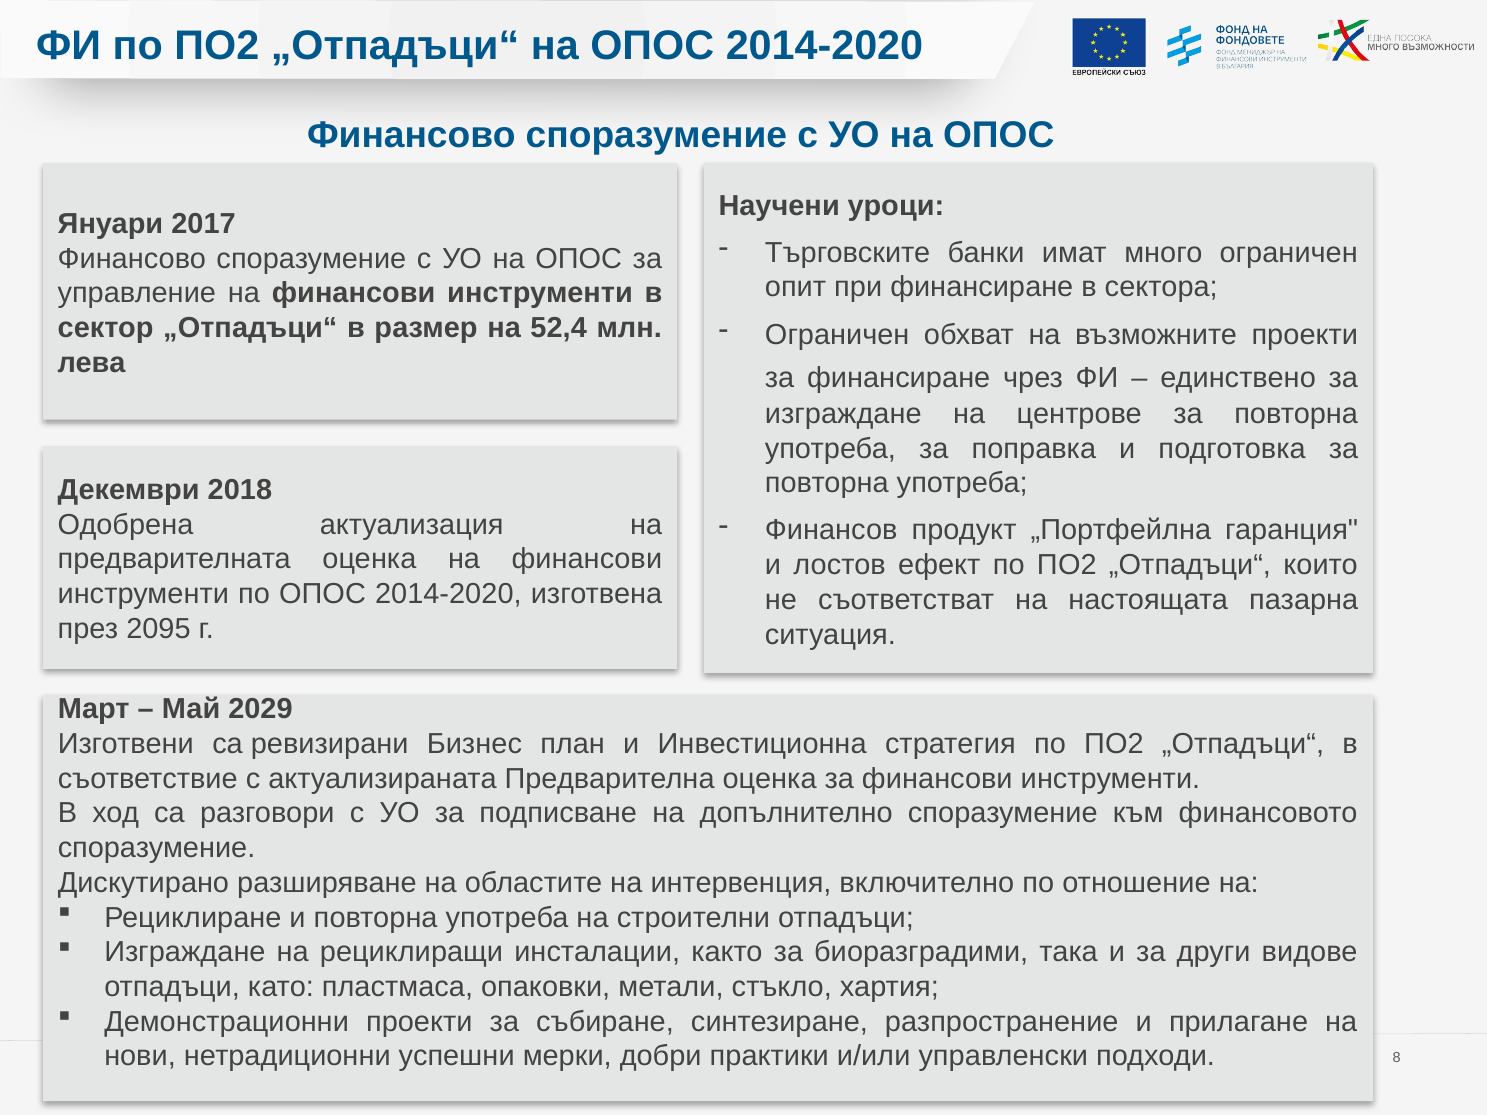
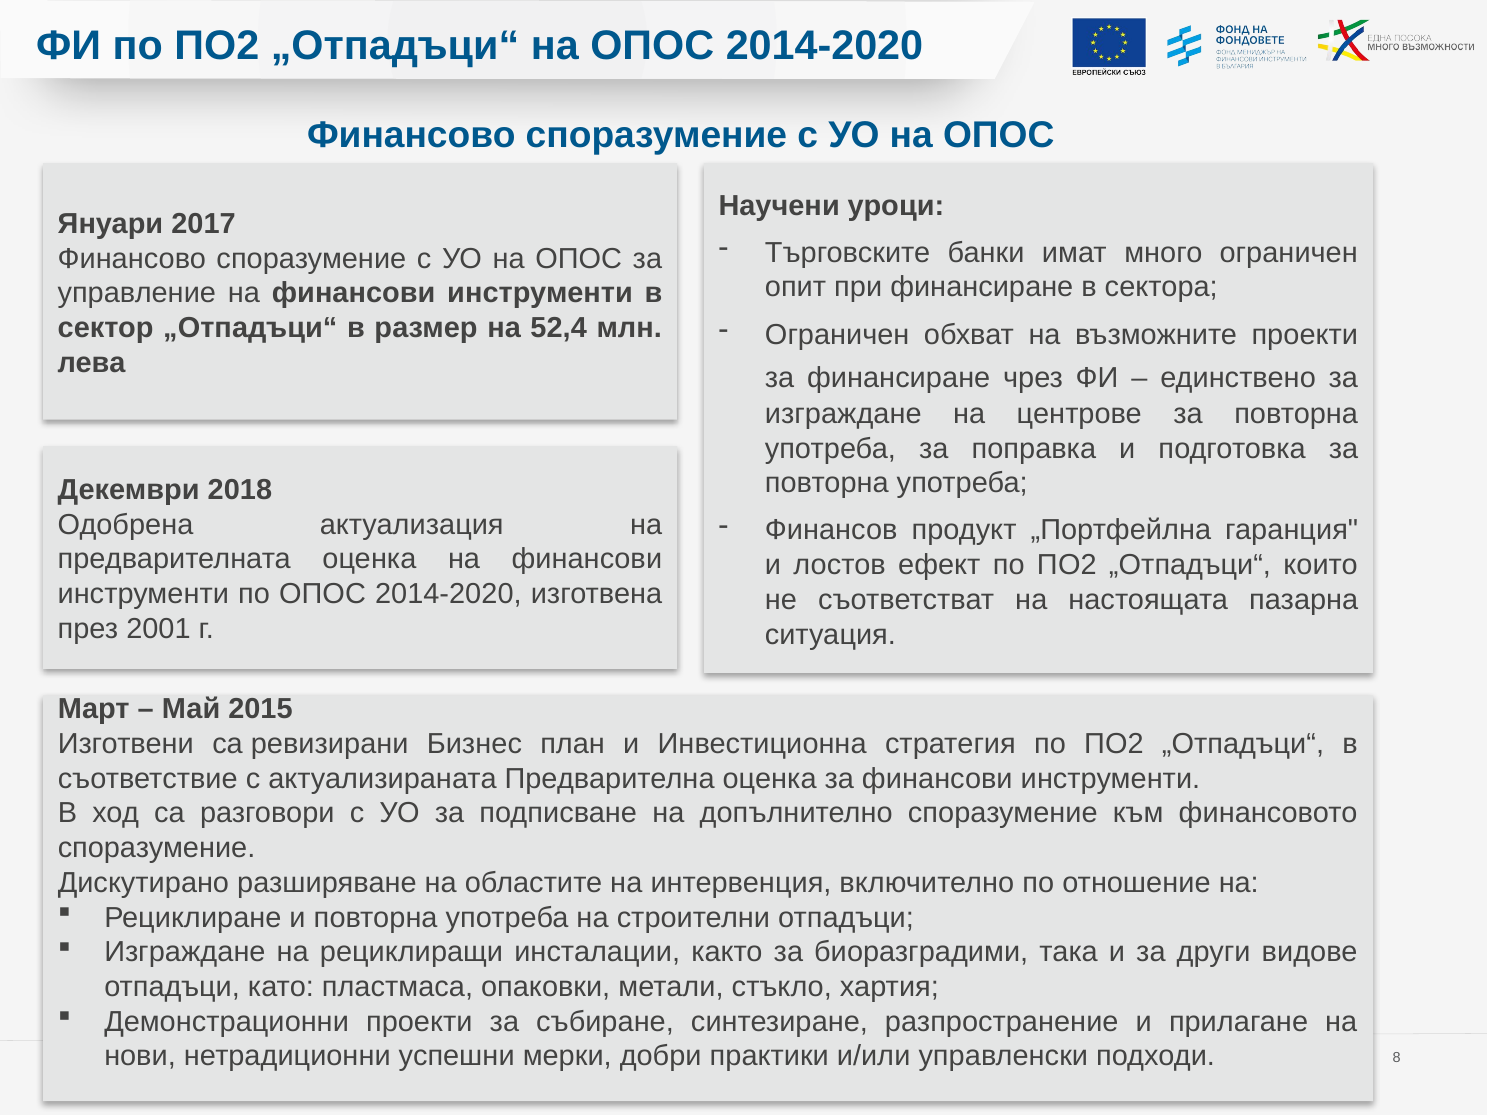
2095: 2095 -> 2001
2029: 2029 -> 2015
